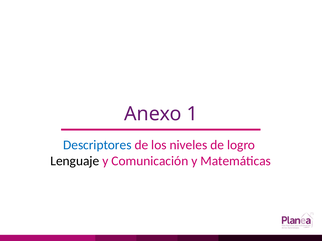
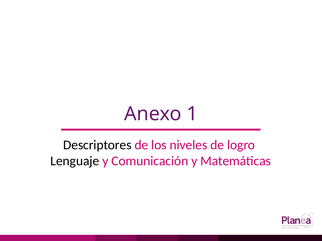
Descriptores colour: blue -> black
